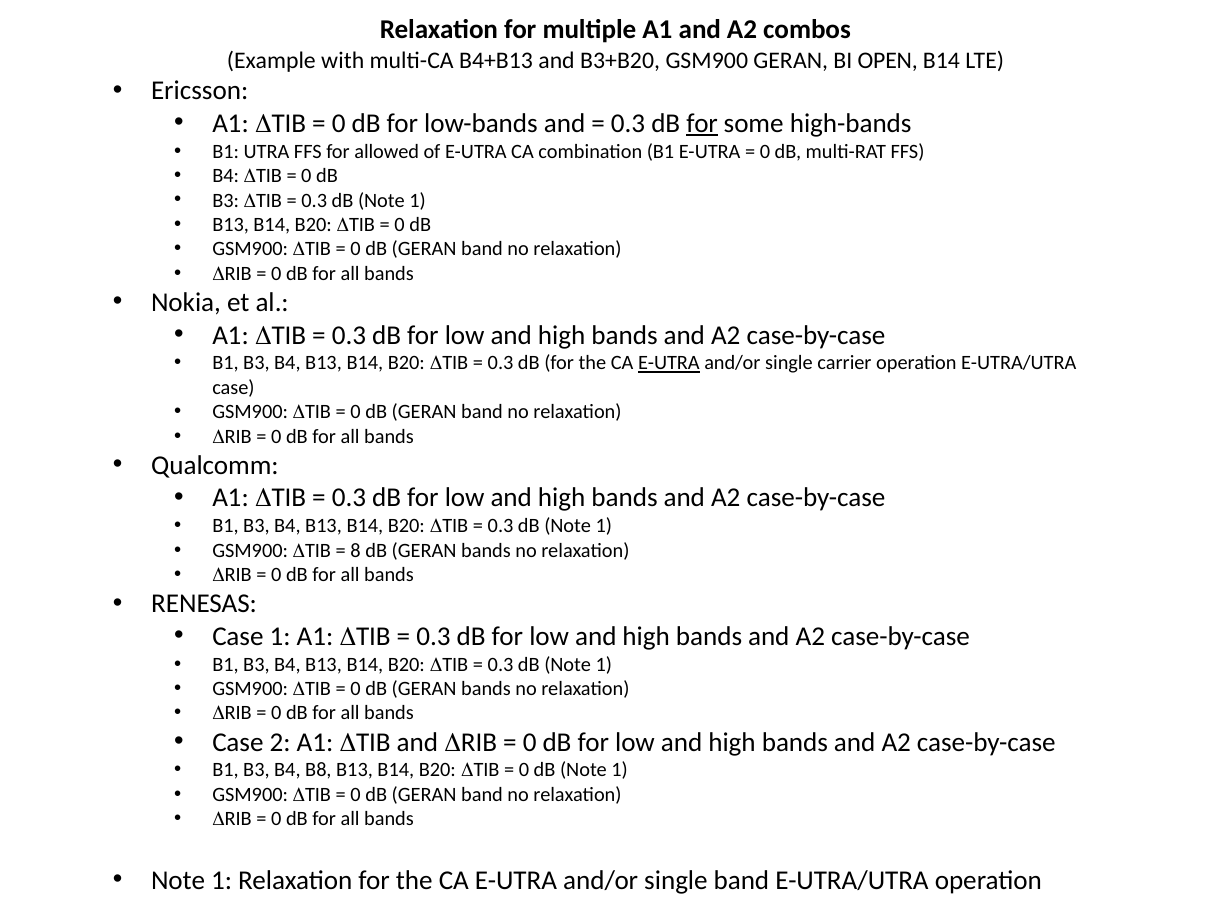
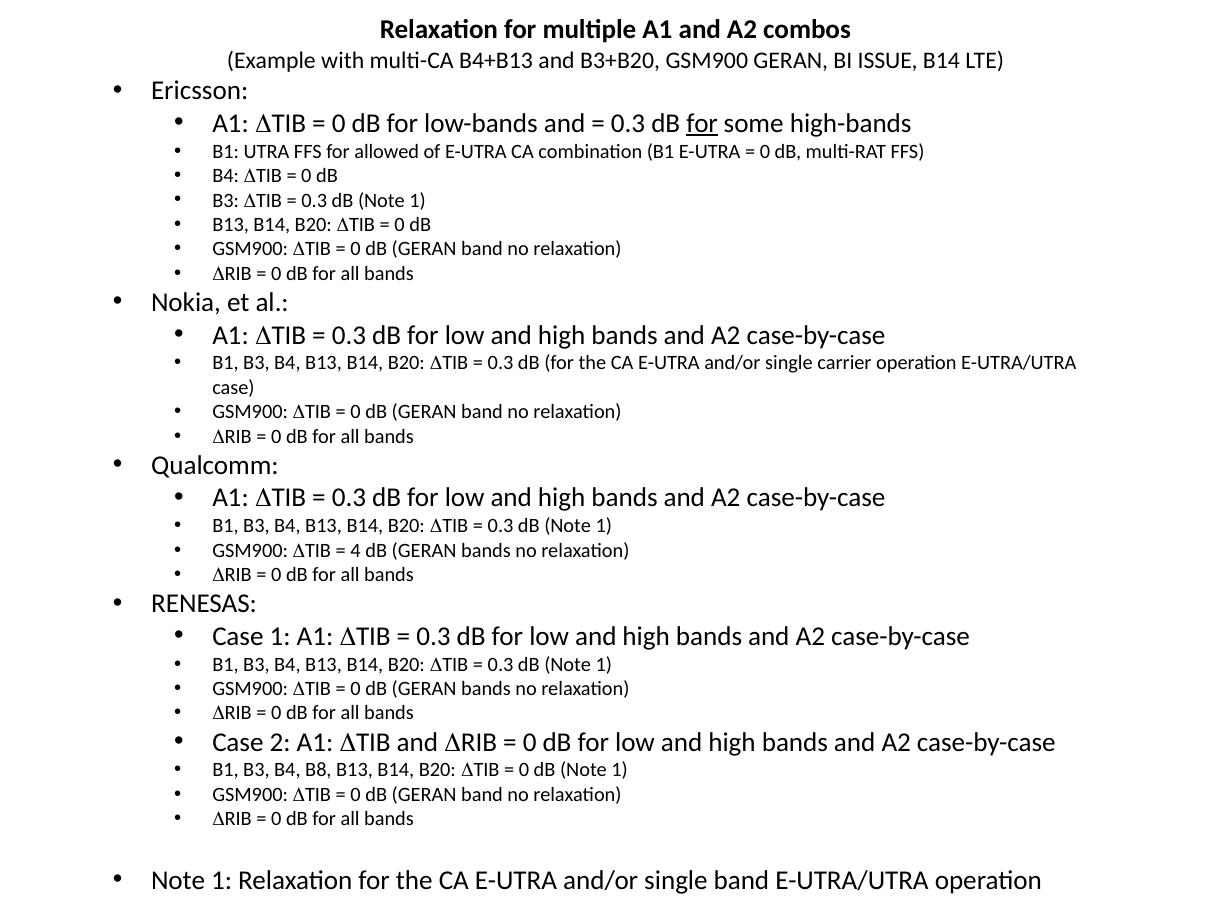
OPEN: OPEN -> ISSUE
E-UTRA at (669, 363) underline: present -> none
8: 8 -> 4
